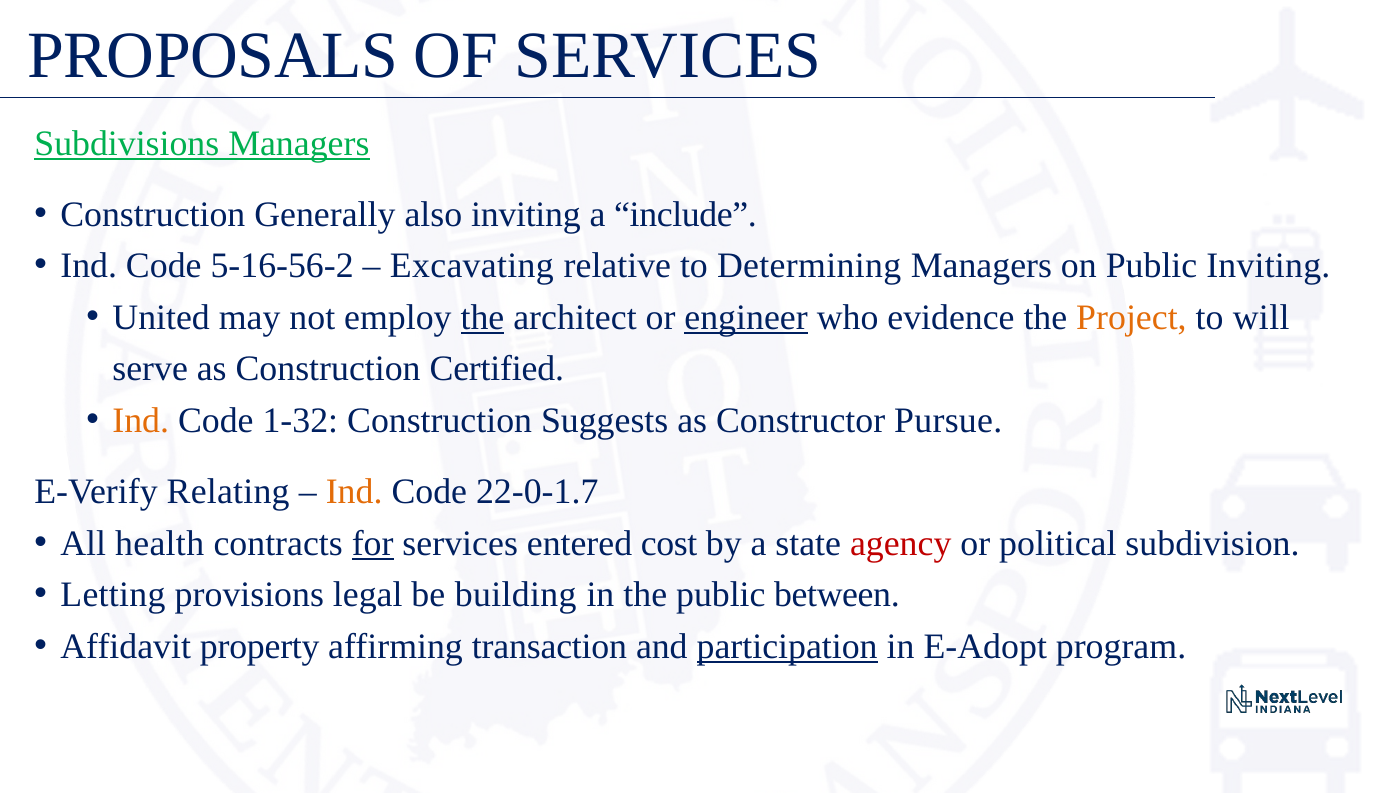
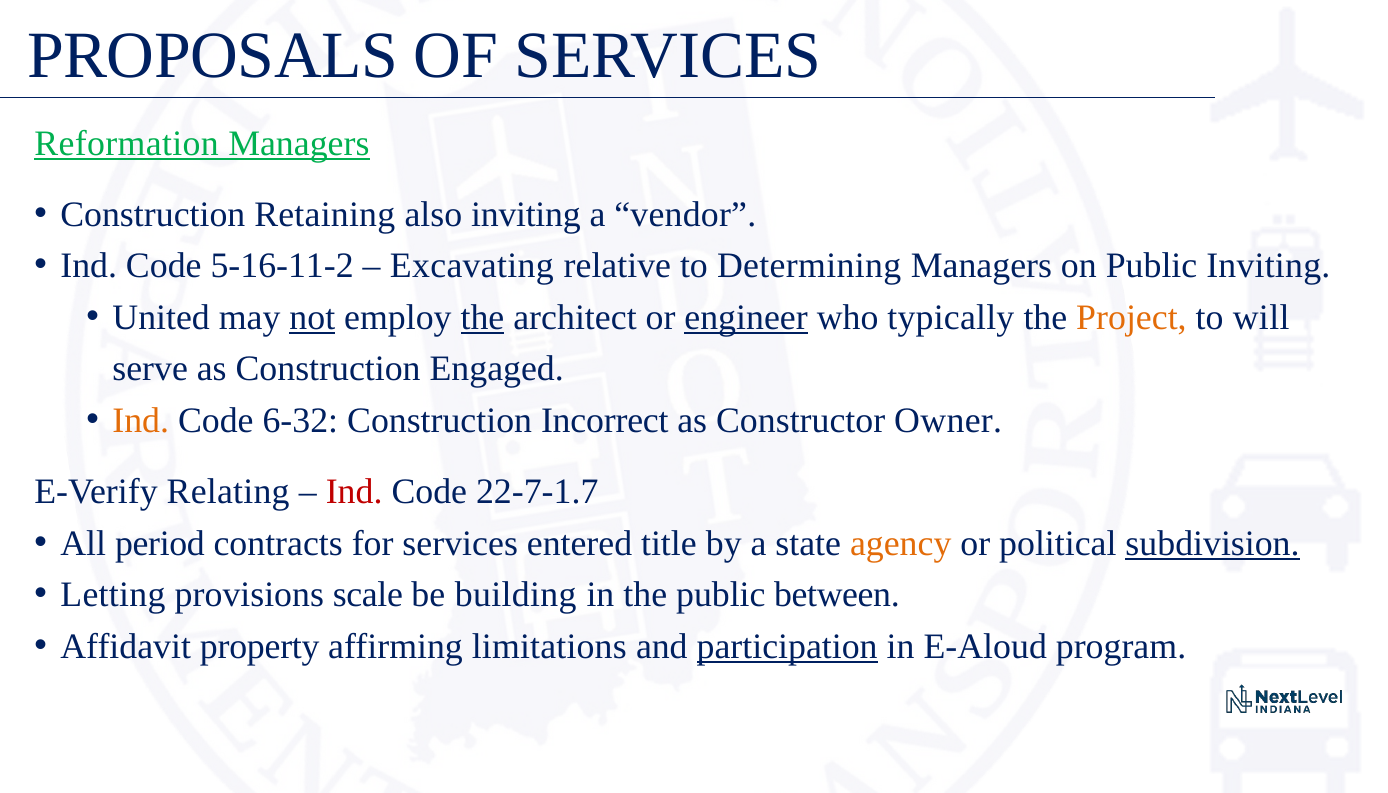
Subdivisions: Subdivisions -> Reformation
Generally: Generally -> Retaining
include: include -> vendor
5-16-56-2: 5-16-56-2 -> 5-16-11-2
not underline: none -> present
evidence: evidence -> typically
Certified: Certified -> Engaged
1-32: 1-32 -> 6-32
Suggests: Suggests -> Incorrect
Pursue: Pursue -> Owner
Ind at (354, 492) colour: orange -> red
22-0-1.7: 22-0-1.7 -> 22-7-1.7
health: health -> period
for underline: present -> none
cost: cost -> title
agency colour: red -> orange
subdivision underline: none -> present
legal: legal -> scale
transaction: transaction -> limitations
E-Adopt: E-Adopt -> E-Aloud
